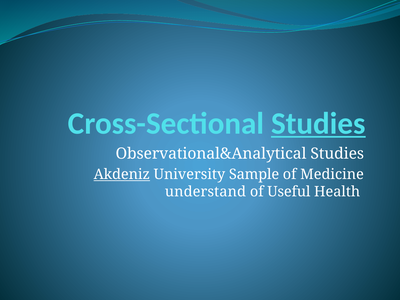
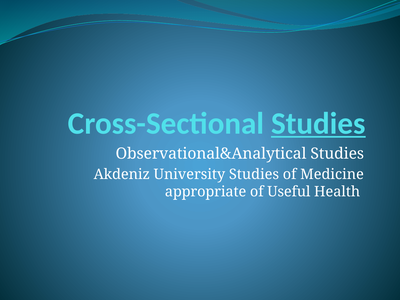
Akdeniz underline: present -> none
University Sample: Sample -> Studies
understand: understand -> appropriate
